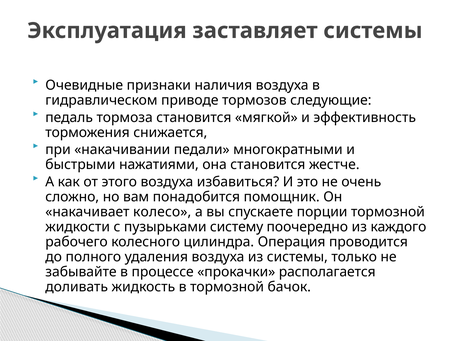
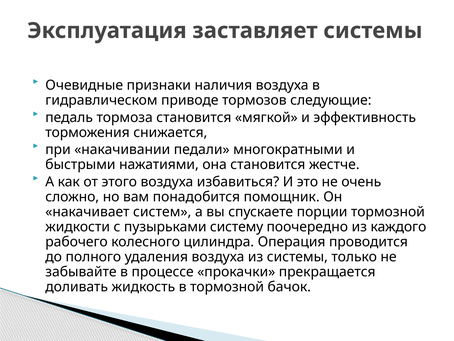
колесо: колесо -> систем
располагается: располагается -> прекращается
